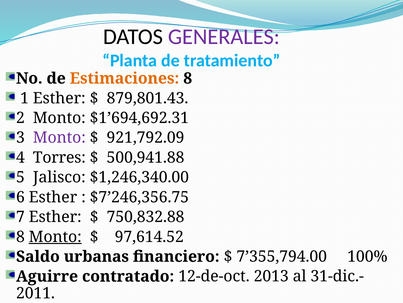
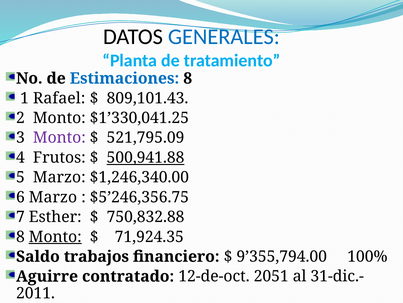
GENERALES colour: purple -> blue
Estimaciones colour: orange -> blue
1 Esther: Esther -> Rafael
879,801.43: 879,801.43 -> 809,101.43
$1’694,692.31: $1’694,692.31 -> $1’330,041.25
921,792.09: 921,792.09 -> 521,795.09
Torres: Torres -> Frutos
500,941.88 underline: none -> present
5 Jalisco: Jalisco -> Marzo
6 Esther: Esther -> Marzo
$7’246,356.75: $7’246,356.75 -> $5’246,356.75
97,614.52: 97,614.52 -> 71,924.35
urbanas: urbanas -> trabajos
7’355,794.00: 7’355,794.00 -> 9’355,794.00
2013: 2013 -> 2051
